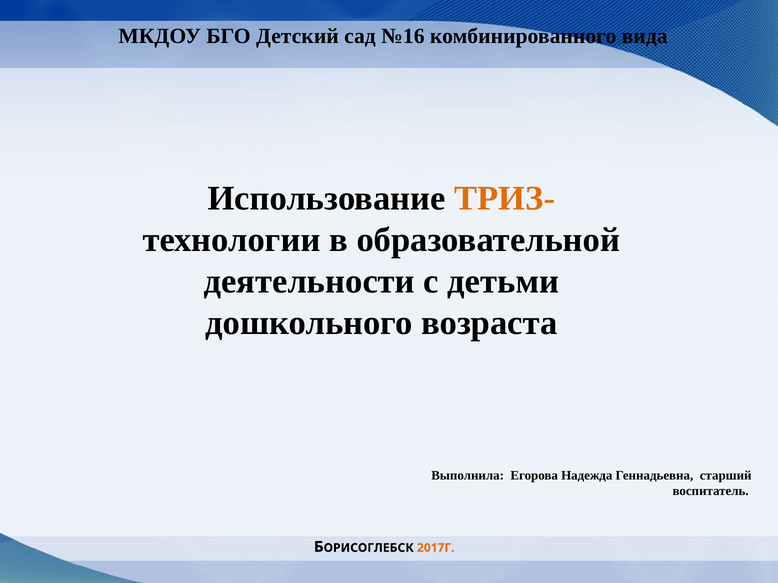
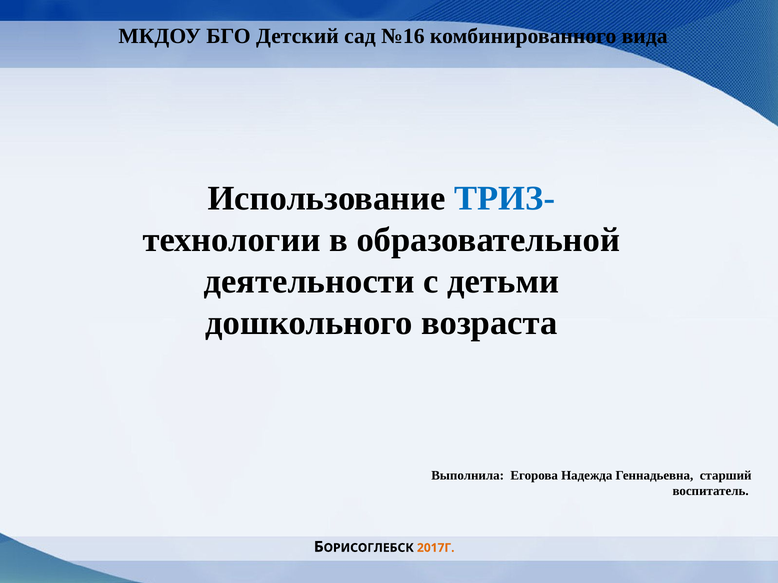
ТРИЗ- colour: orange -> blue
